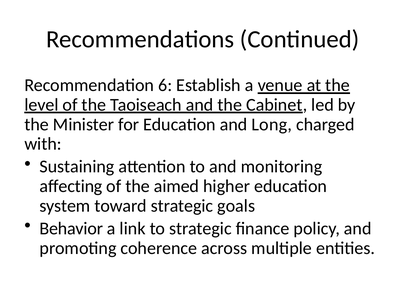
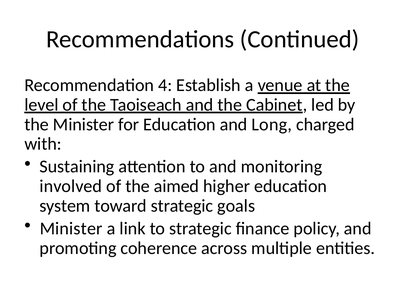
6: 6 -> 4
affecting: affecting -> involved
Behavior at (71, 228): Behavior -> Minister
